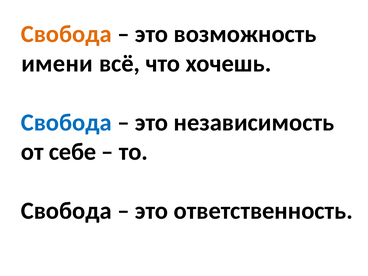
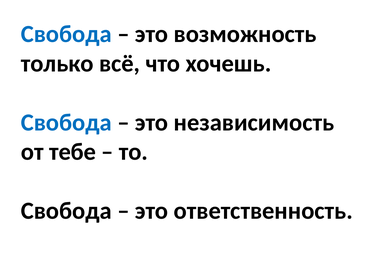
Свобода at (66, 34) colour: orange -> blue
имени: имени -> только
себе: себе -> тебе
